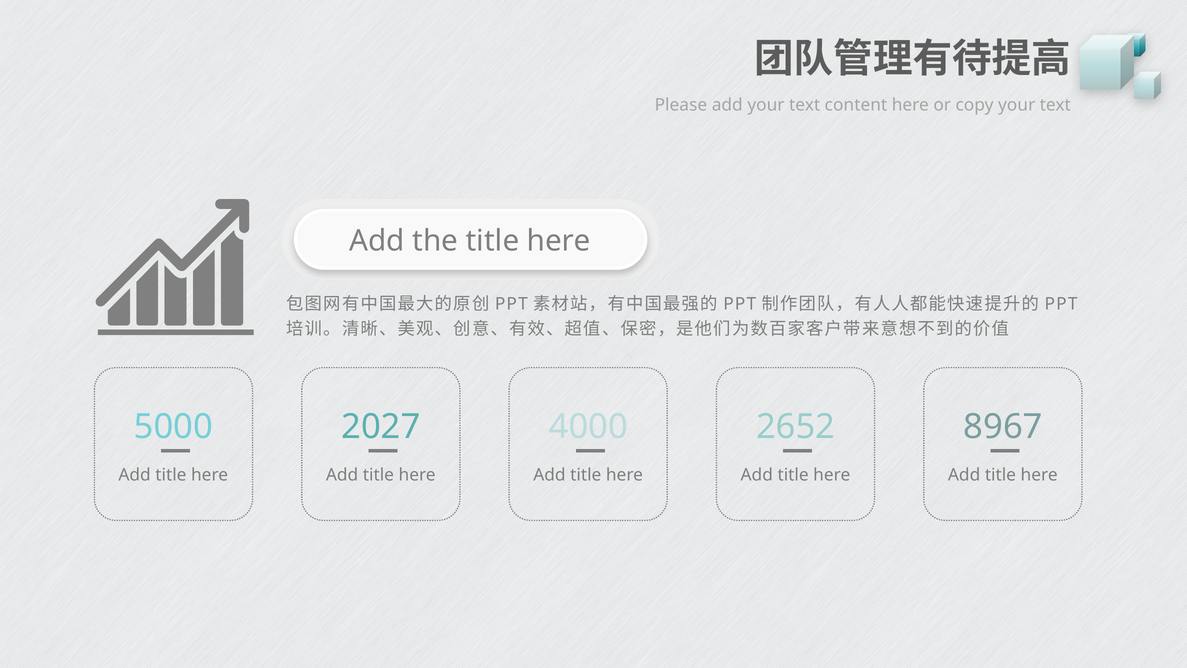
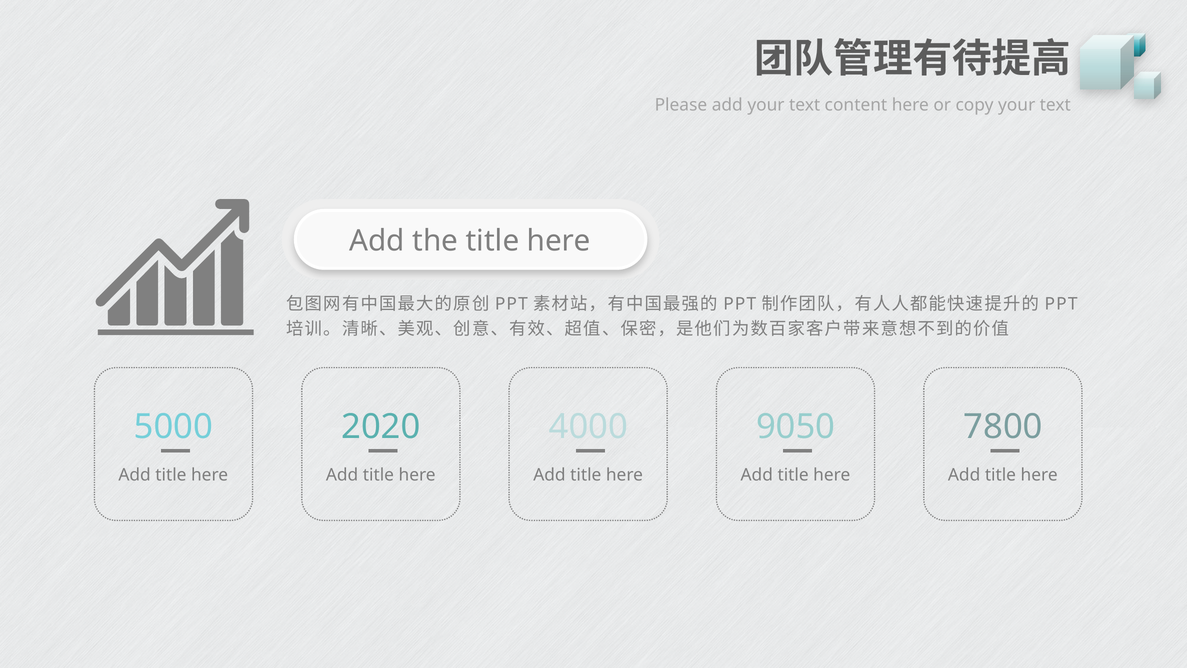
2027: 2027 -> 2020
2652: 2652 -> 9050
8967: 8967 -> 7800
